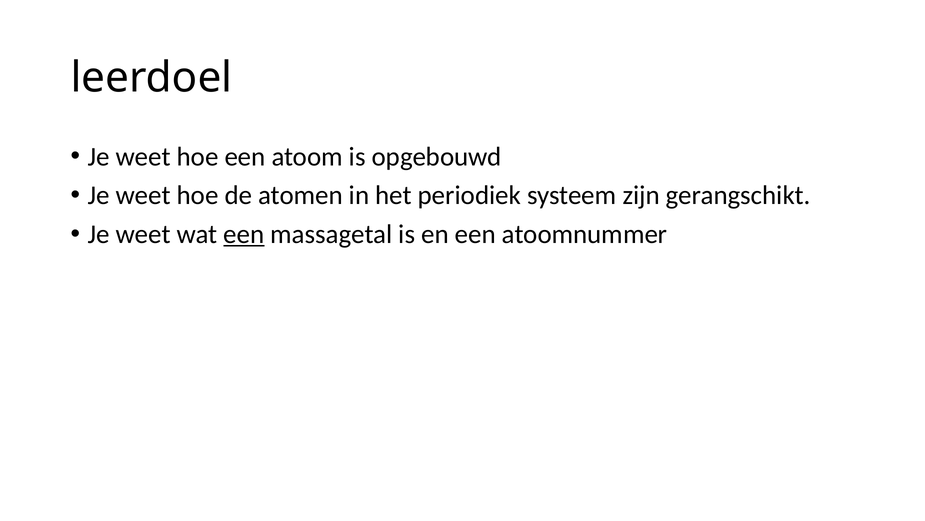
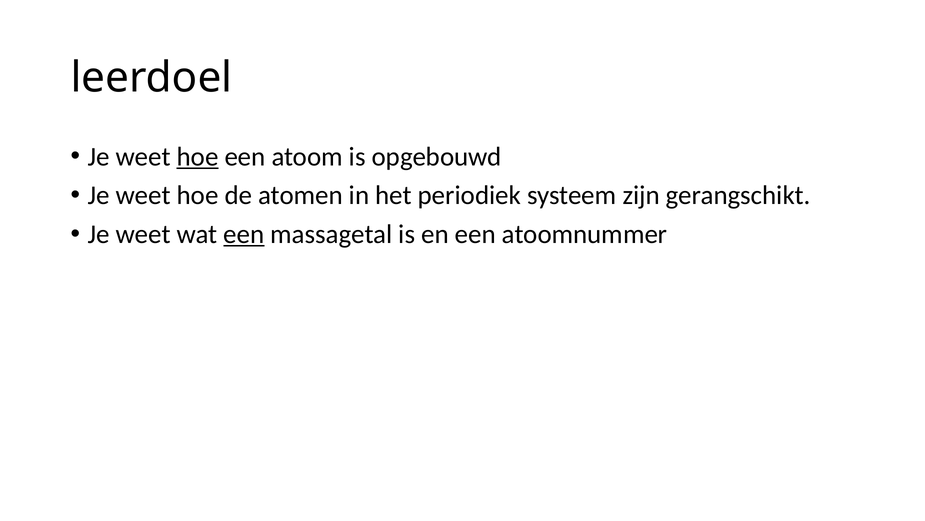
hoe at (198, 156) underline: none -> present
